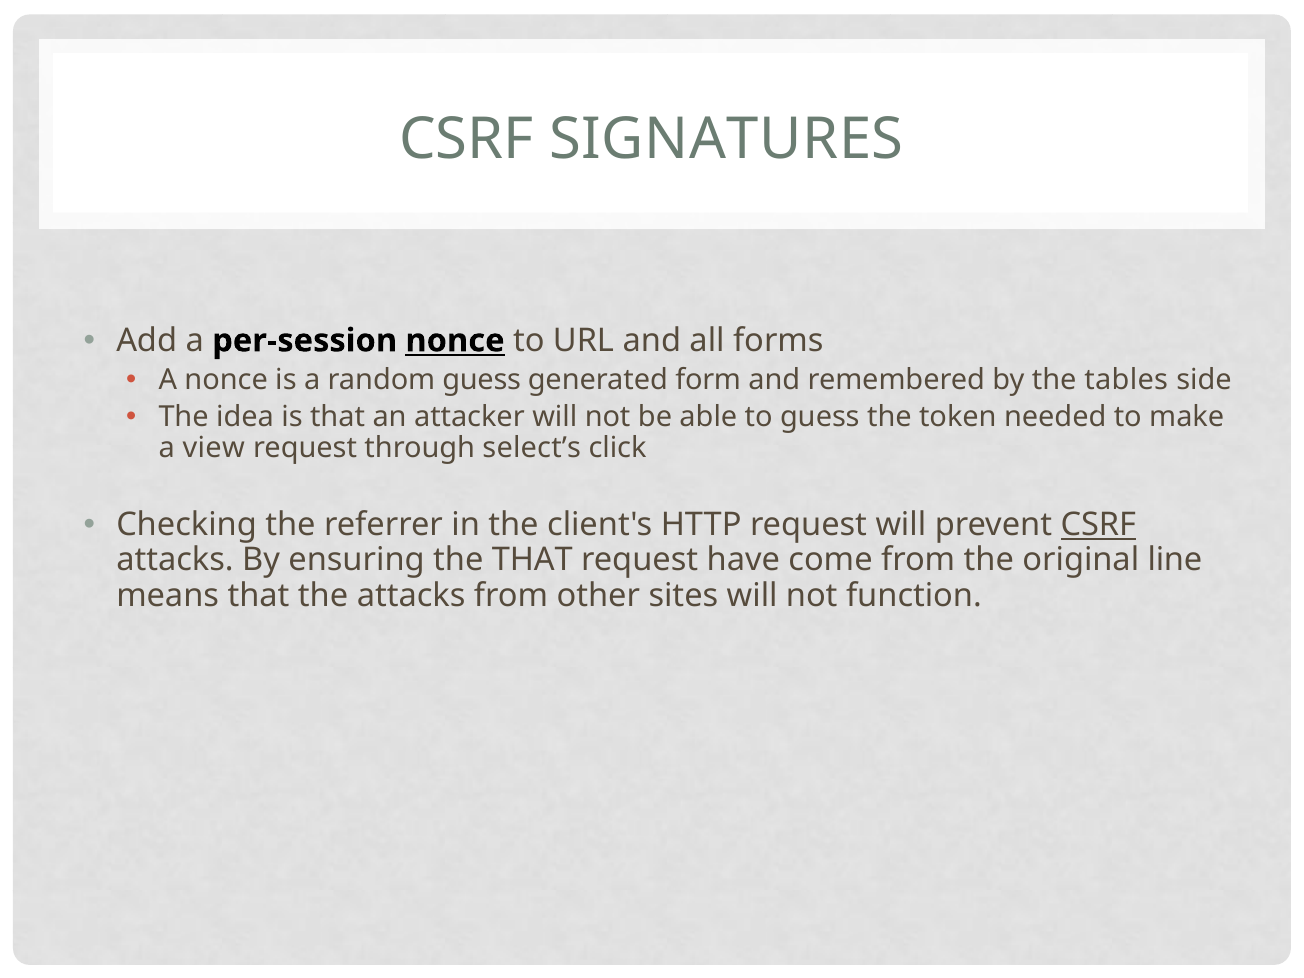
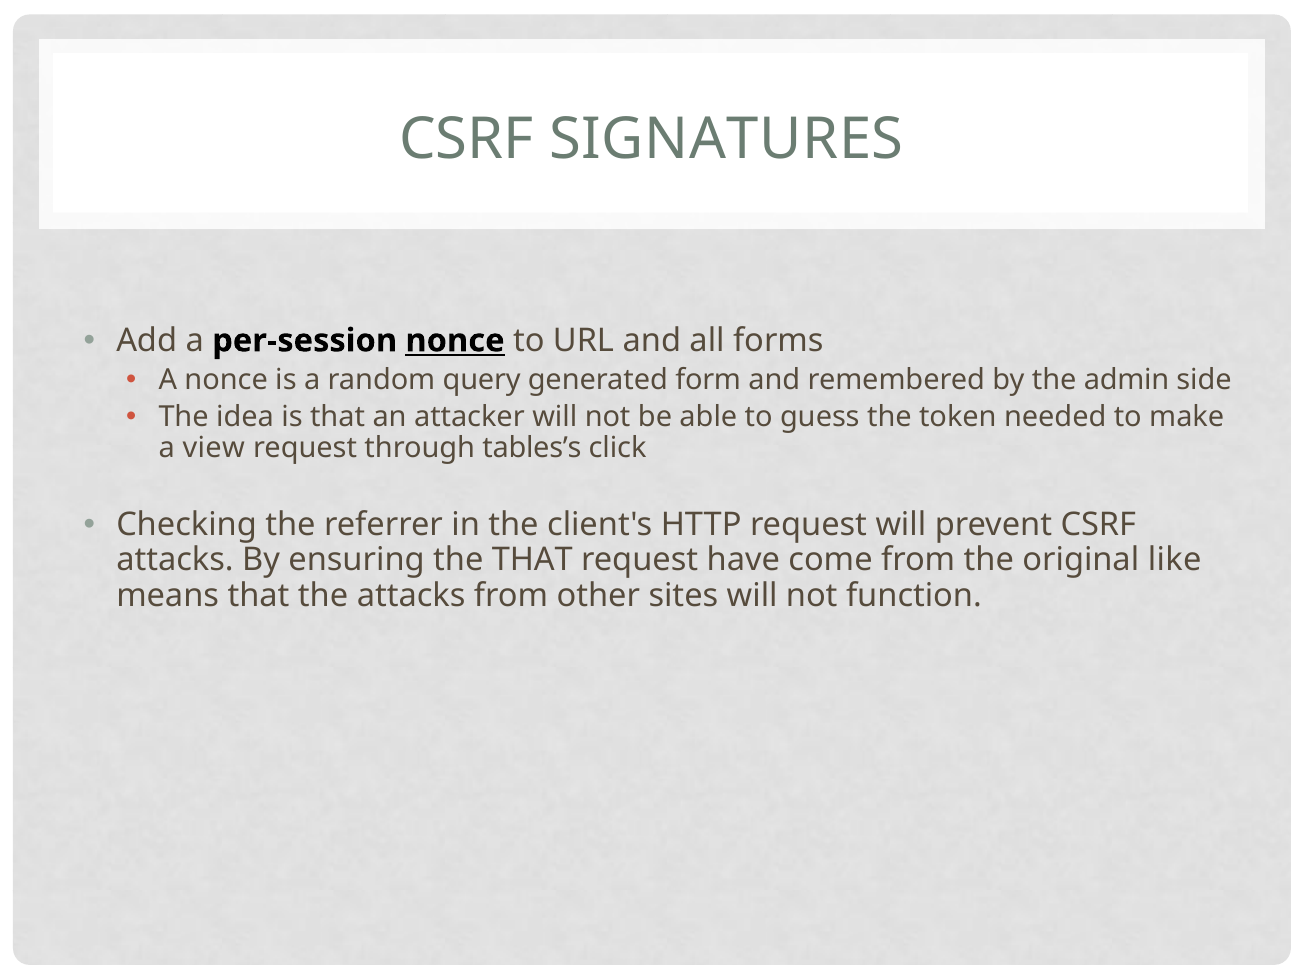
random guess: guess -> query
tables: tables -> admin
select’s: select’s -> tables’s
CSRF at (1098, 525) underline: present -> none
line: line -> like
